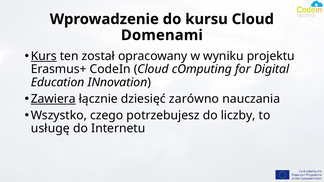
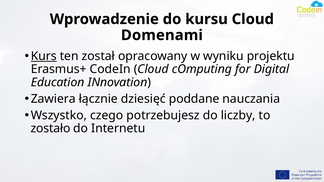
Zawiera underline: present -> none
zarówno: zarówno -> poddane
usługę: usługę -> zostało
